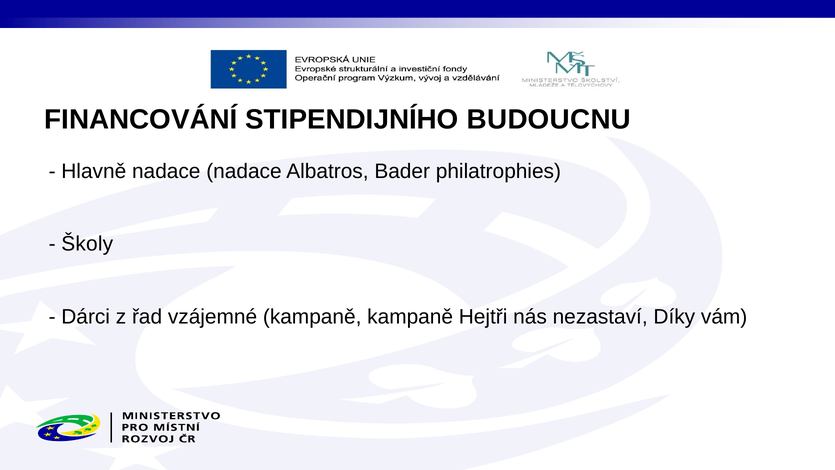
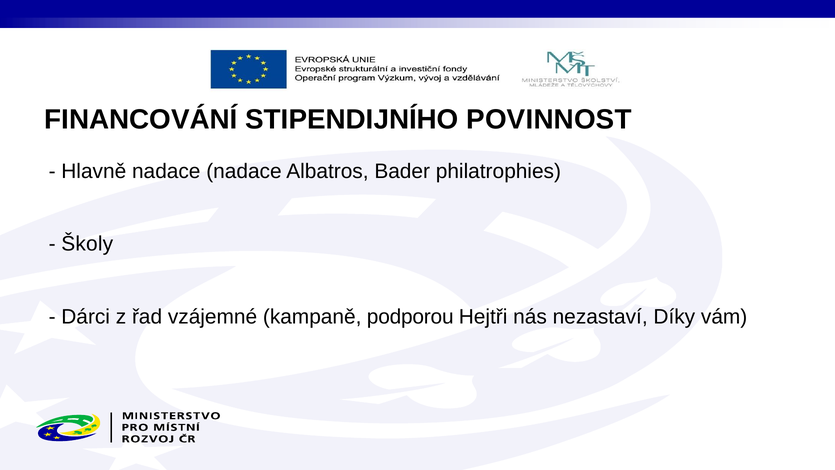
BUDOUCNU: BUDOUCNU -> POVINNOST
kampaně kampaně: kampaně -> podporou
